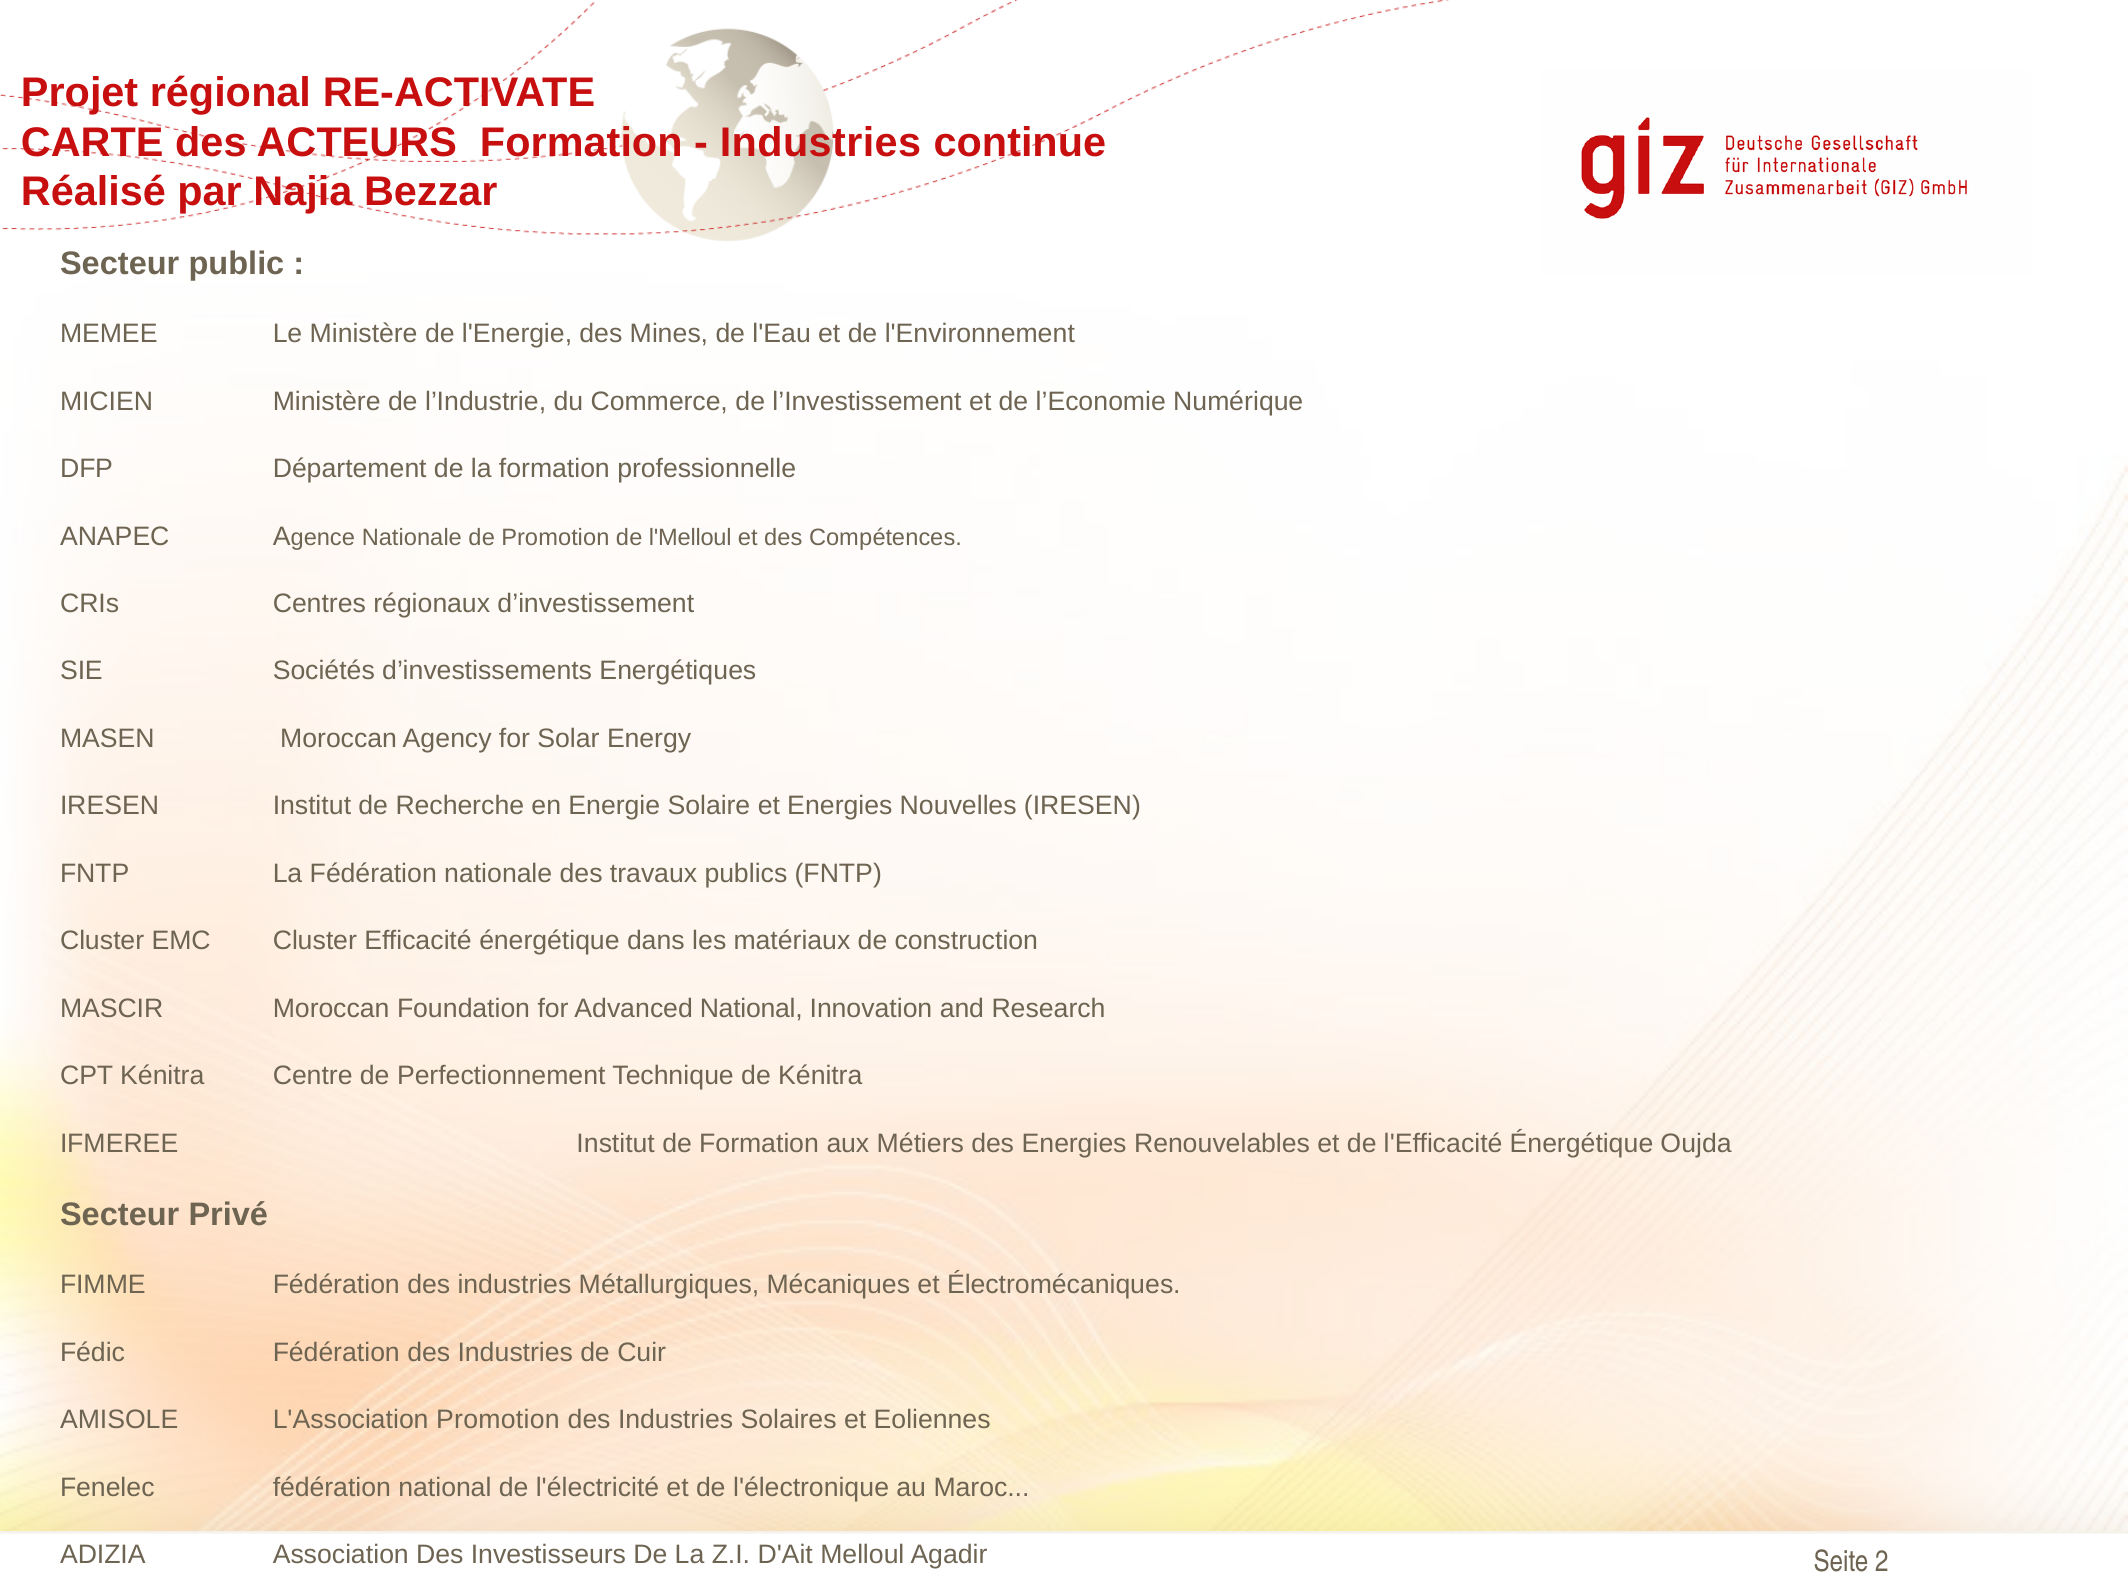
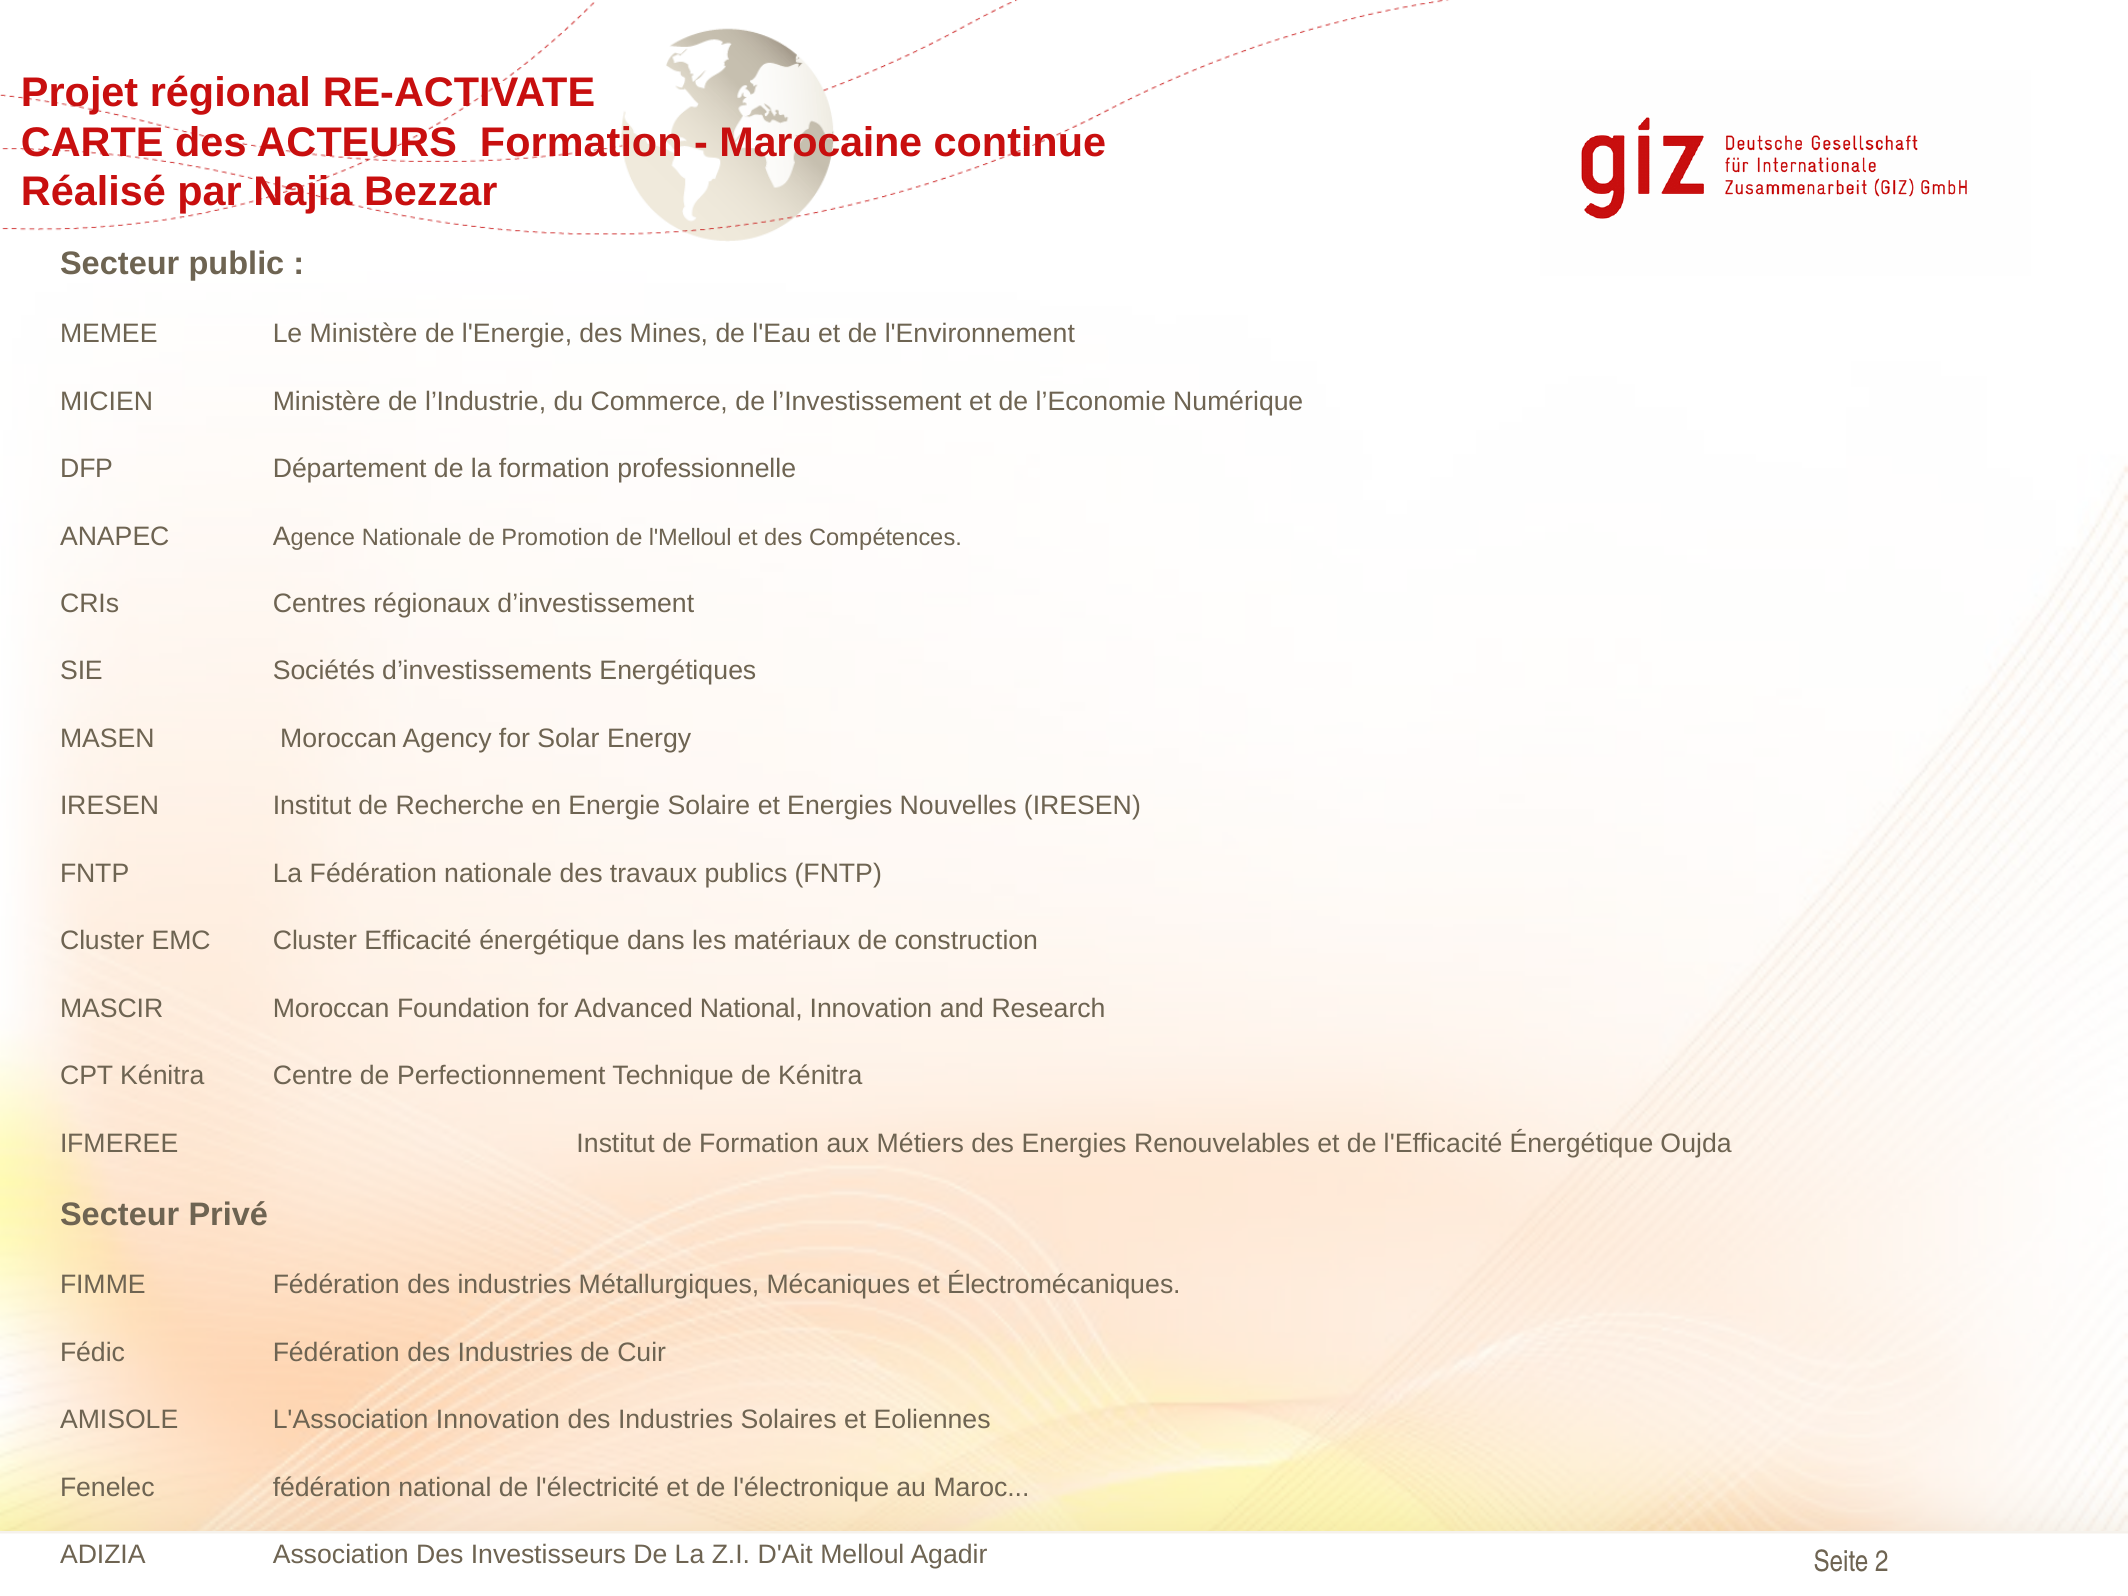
Industries at (820, 143): Industries -> Marocaine
L'Association Promotion: Promotion -> Innovation
